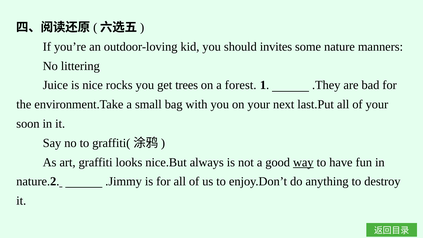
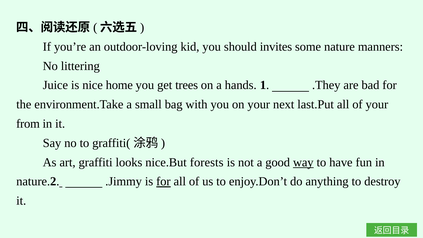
rocks: rocks -> home
forest: forest -> hands
soon: soon -> from
always: always -> forests
for at (163, 181) underline: none -> present
